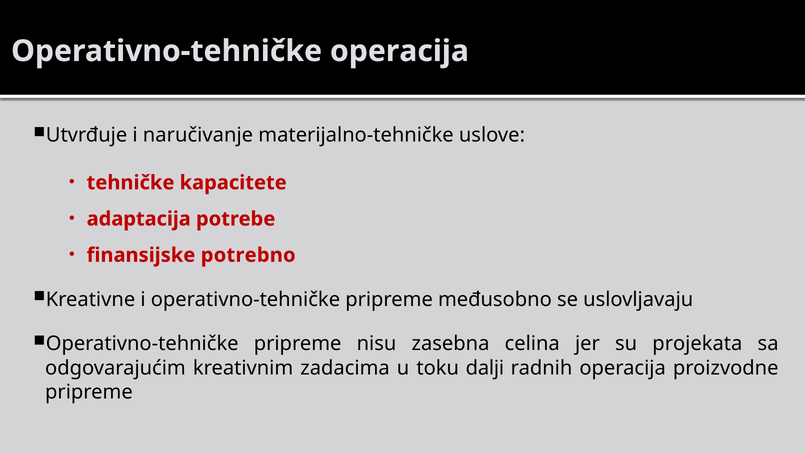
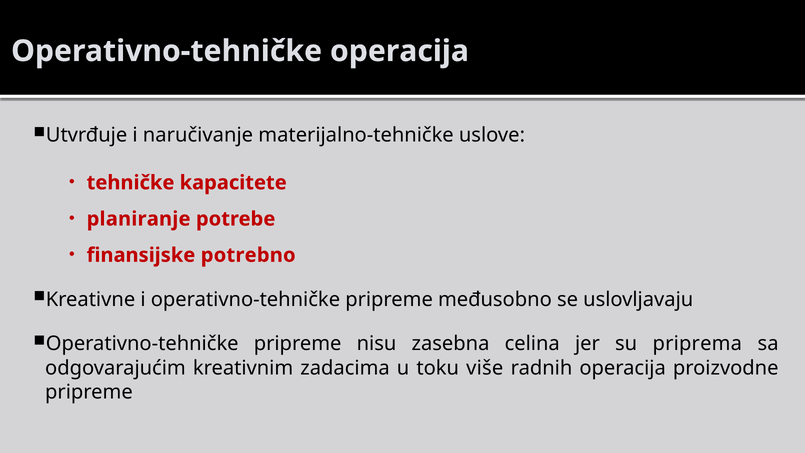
adaptacija: adaptacija -> planiranje
projekata: projekata -> priprema
dalji: dalji -> više
